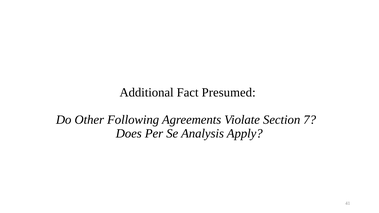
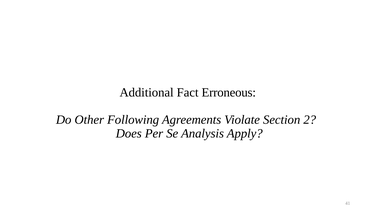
Presumed: Presumed -> Erroneous
7: 7 -> 2
